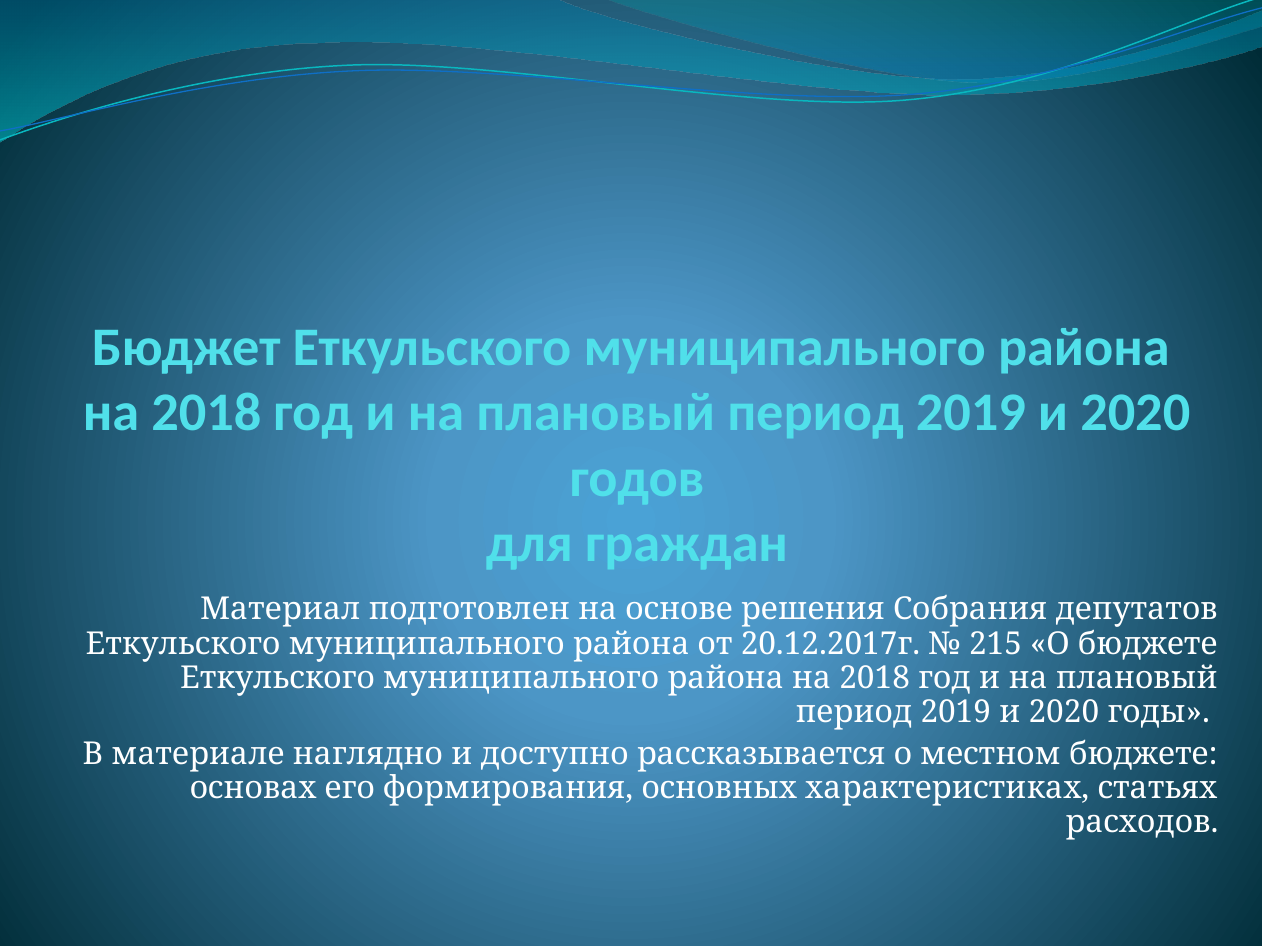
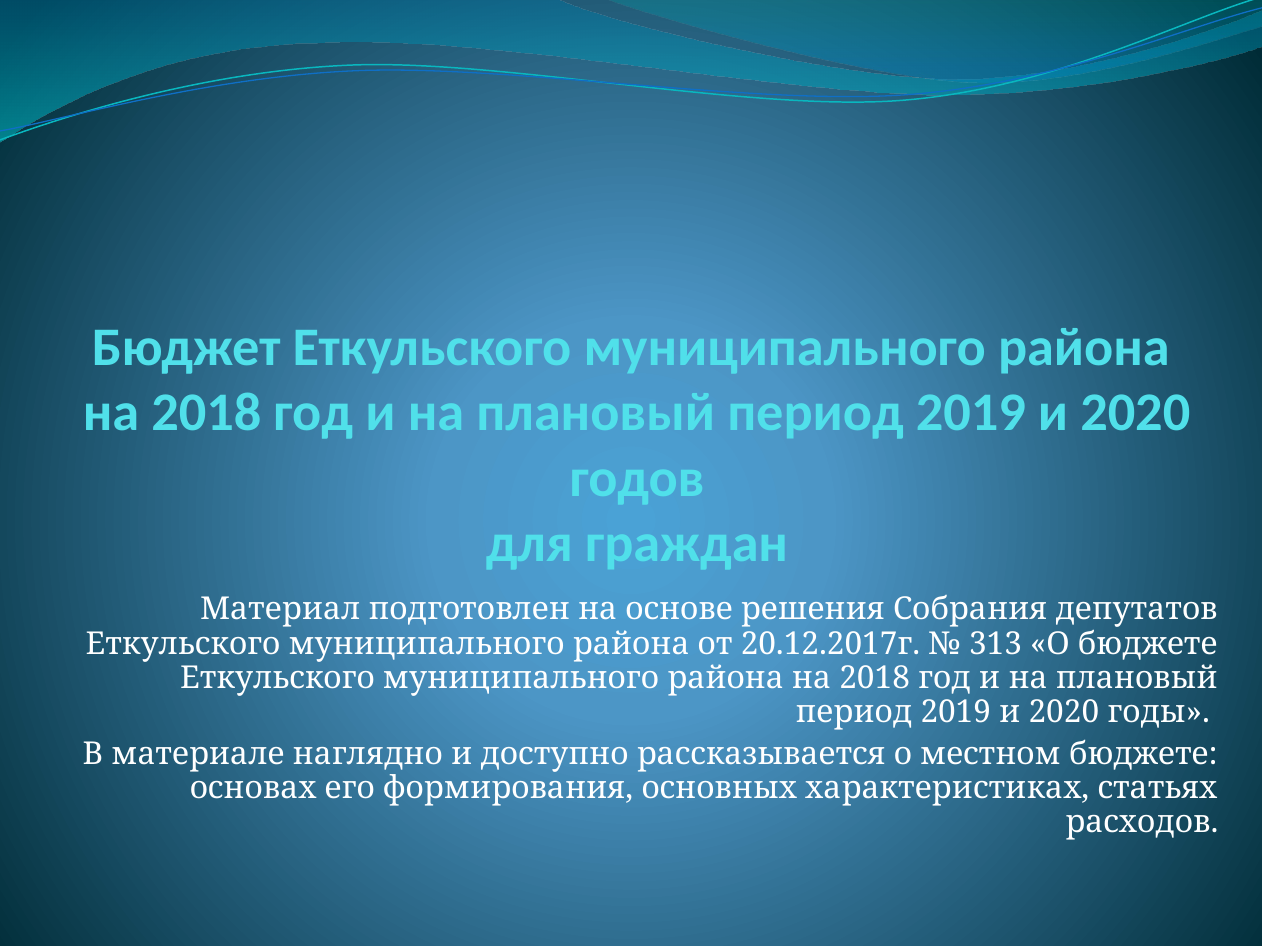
215: 215 -> 313
